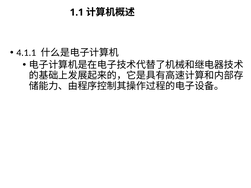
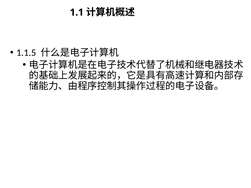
4.1.1: 4.1.1 -> 1.1.5
